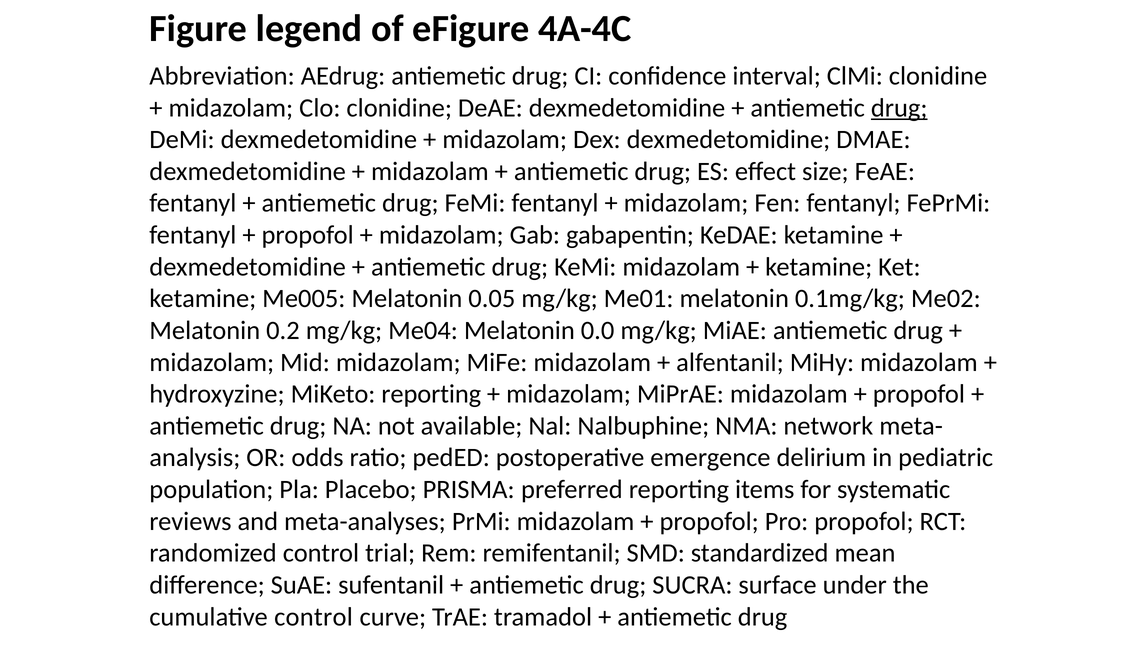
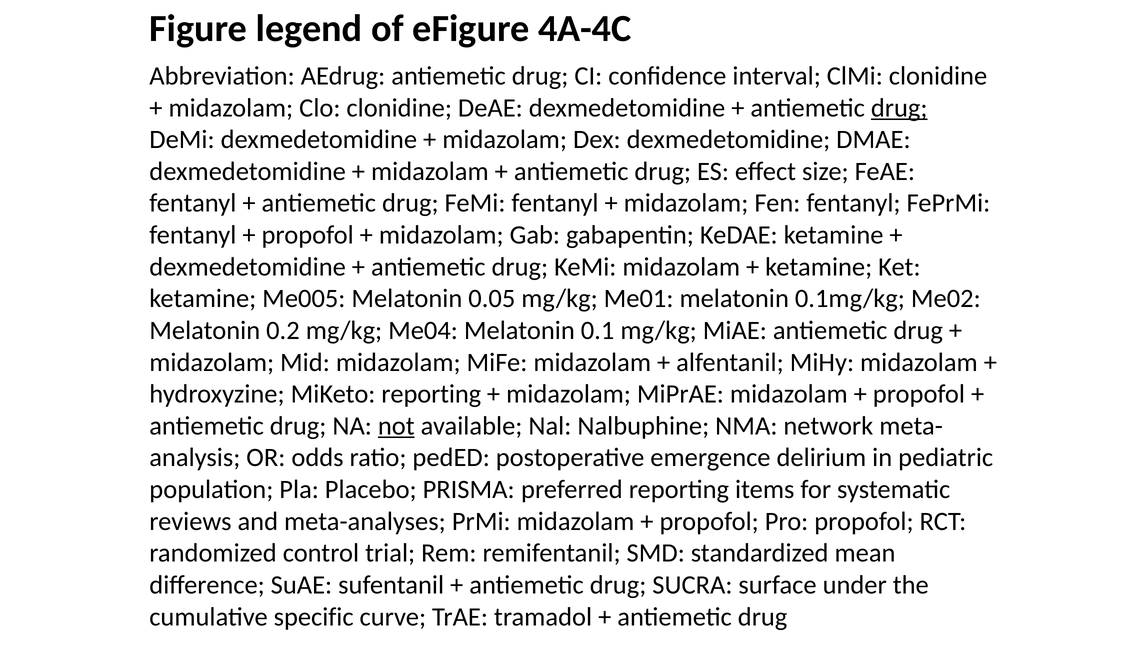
0.0: 0.0 -> 0.1
not underline: none -> present
cumulative control: control -> specific
